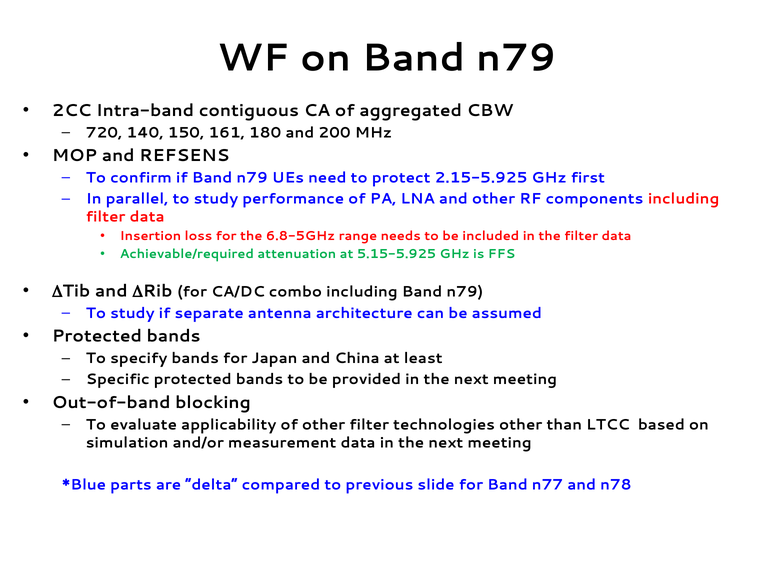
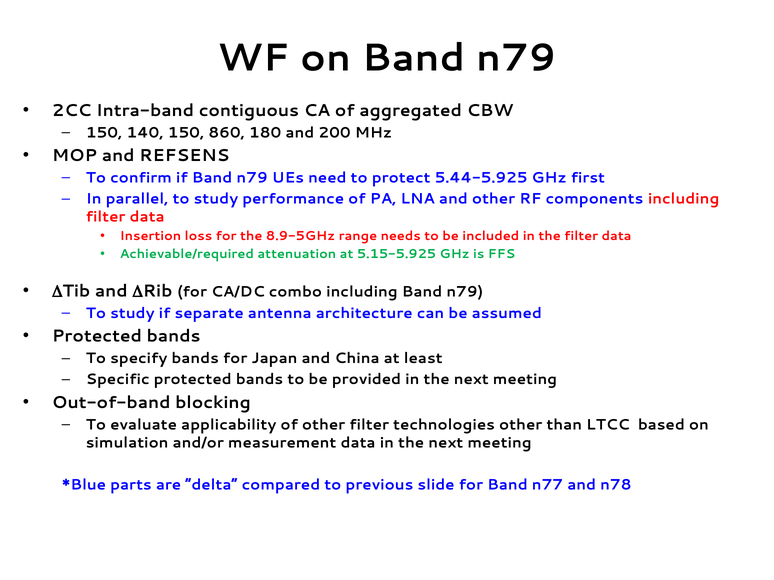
720 at (104, 133): 720 -> 150
161: 161 -> 860
2.15-5.925: 2.15-5.925 -> 5.44-5.925
6.8-5GHz: 6.8-5GHz -> 8.9-5GHz
